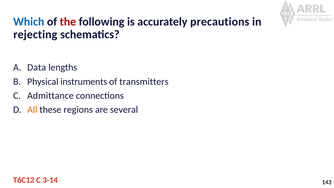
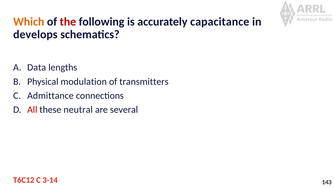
Which colour: blue -> orange
precautions: precautions -> capacitance
rejecting: rejecting -> develops
instruments: instruments -> modulation
All colour: orange -> red
regions: regions -> neutral
